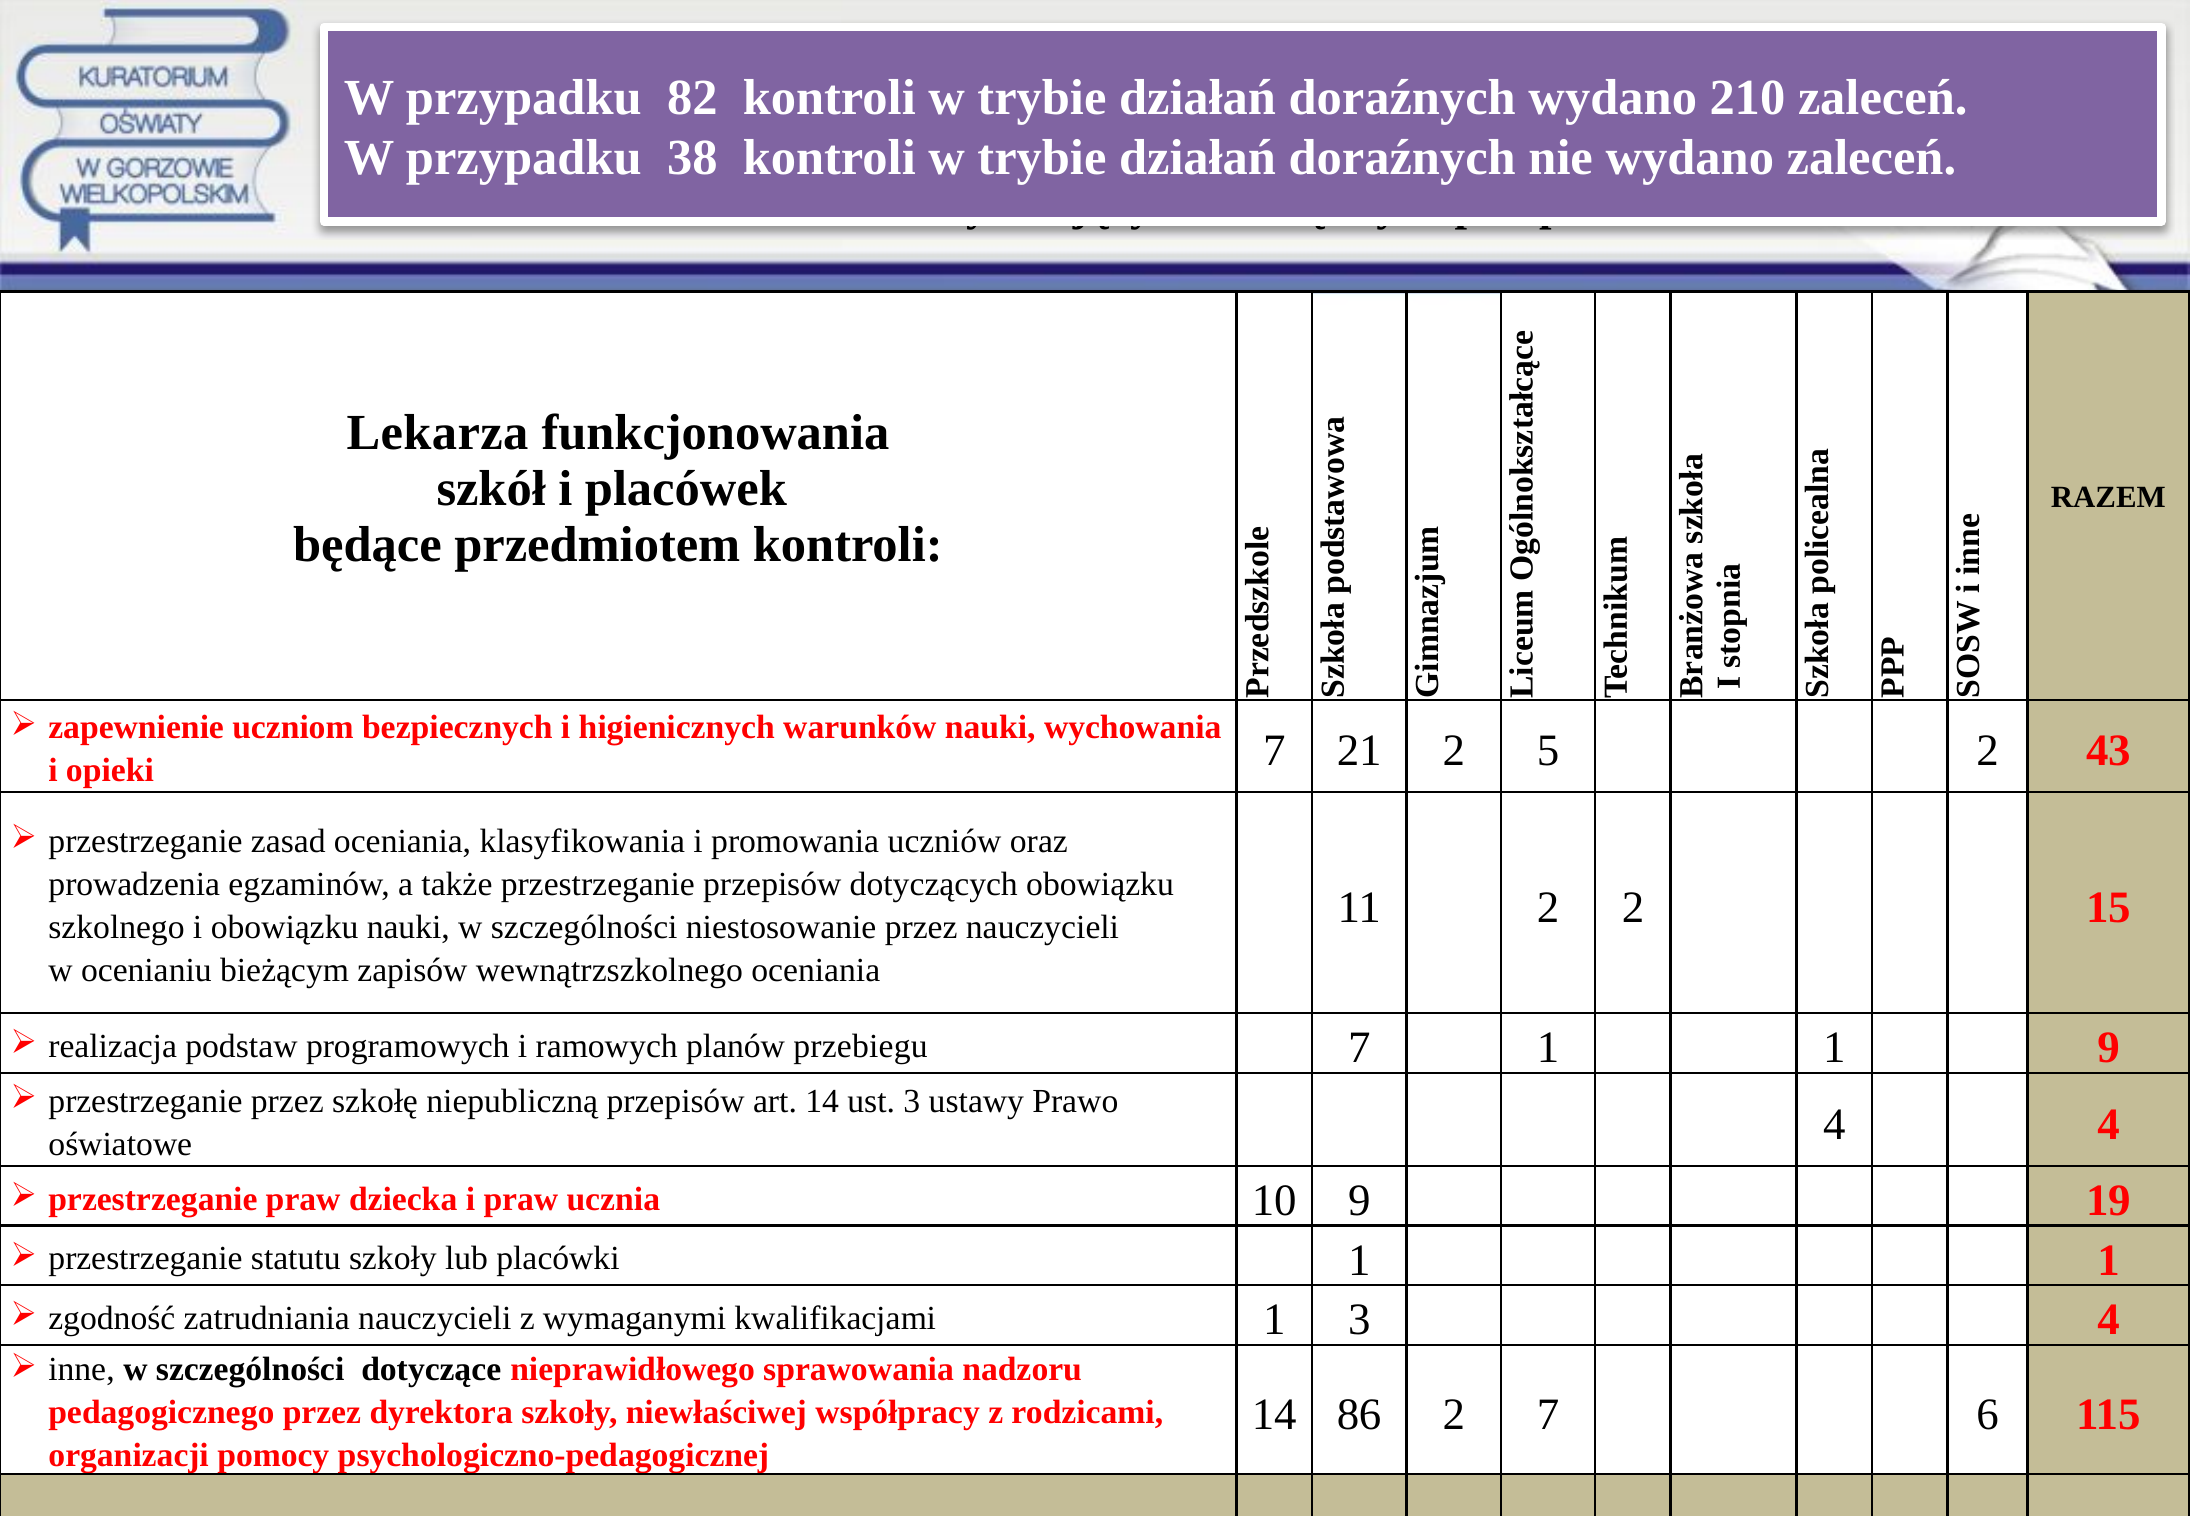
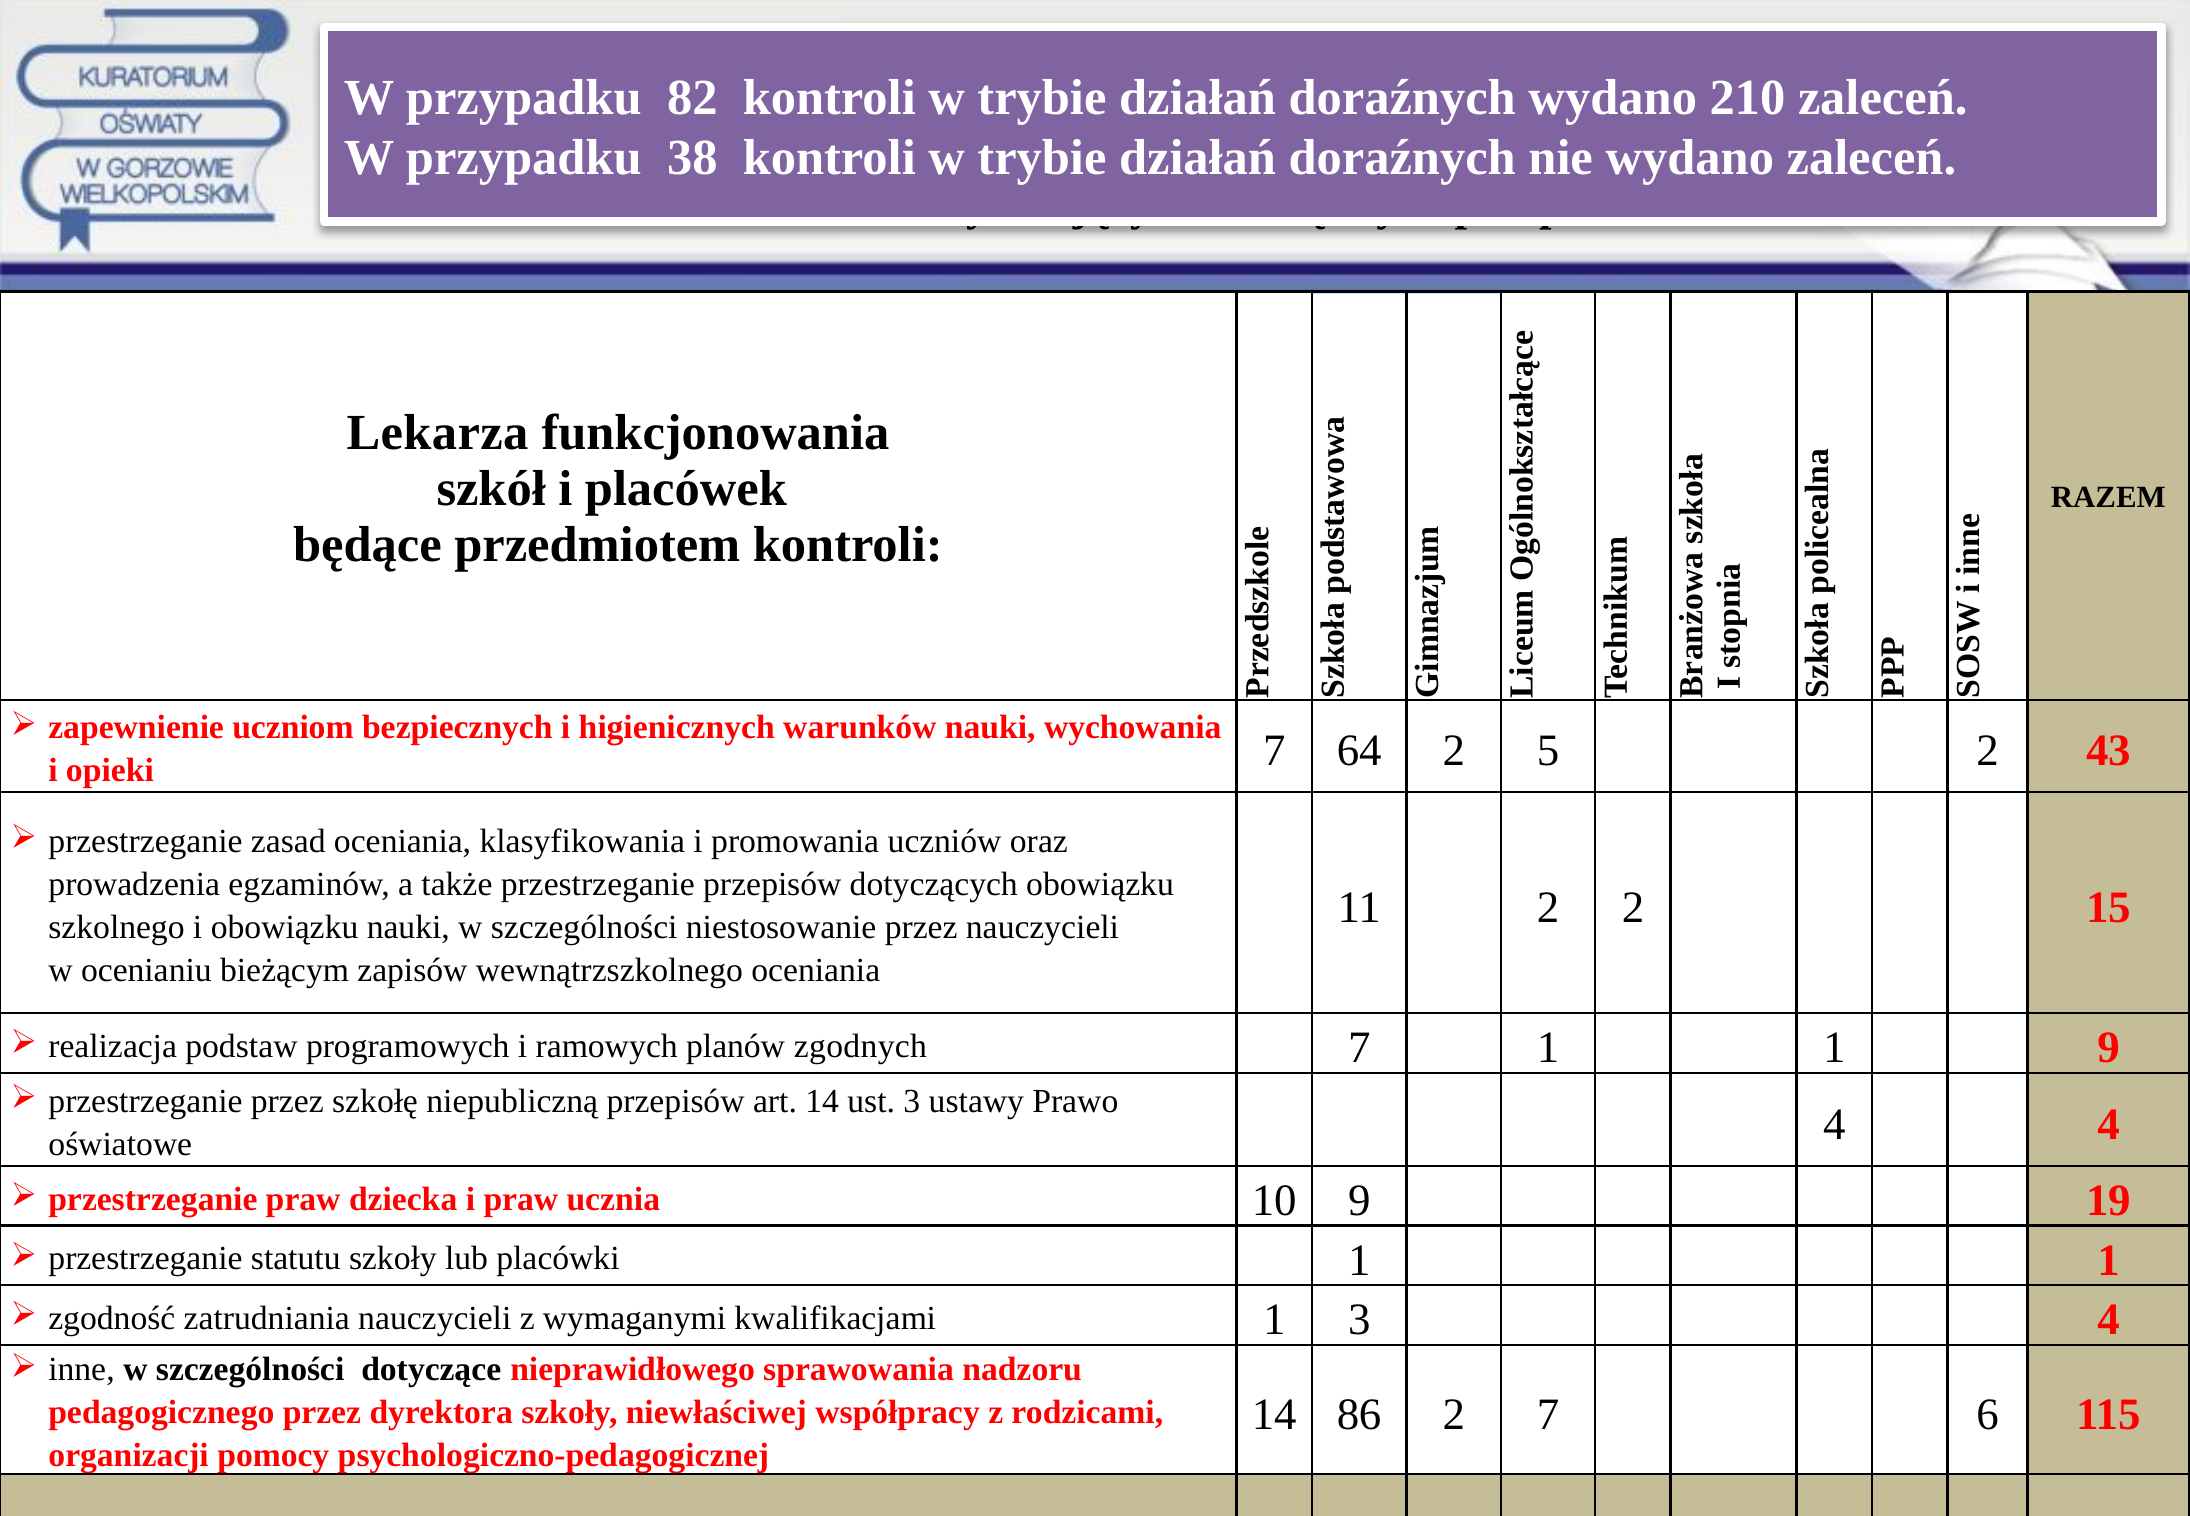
21: 21 -> 64
przebiegu: przebiegu -> zgodnych
